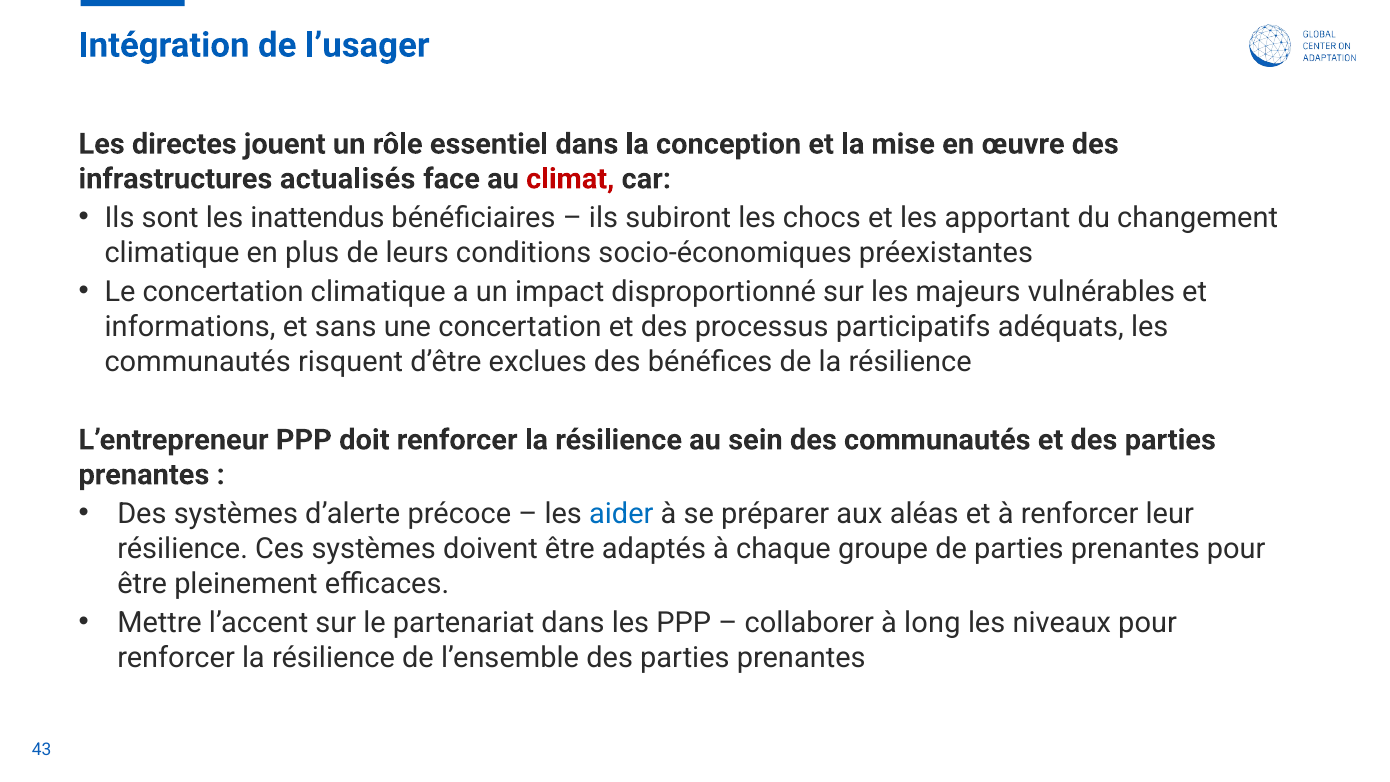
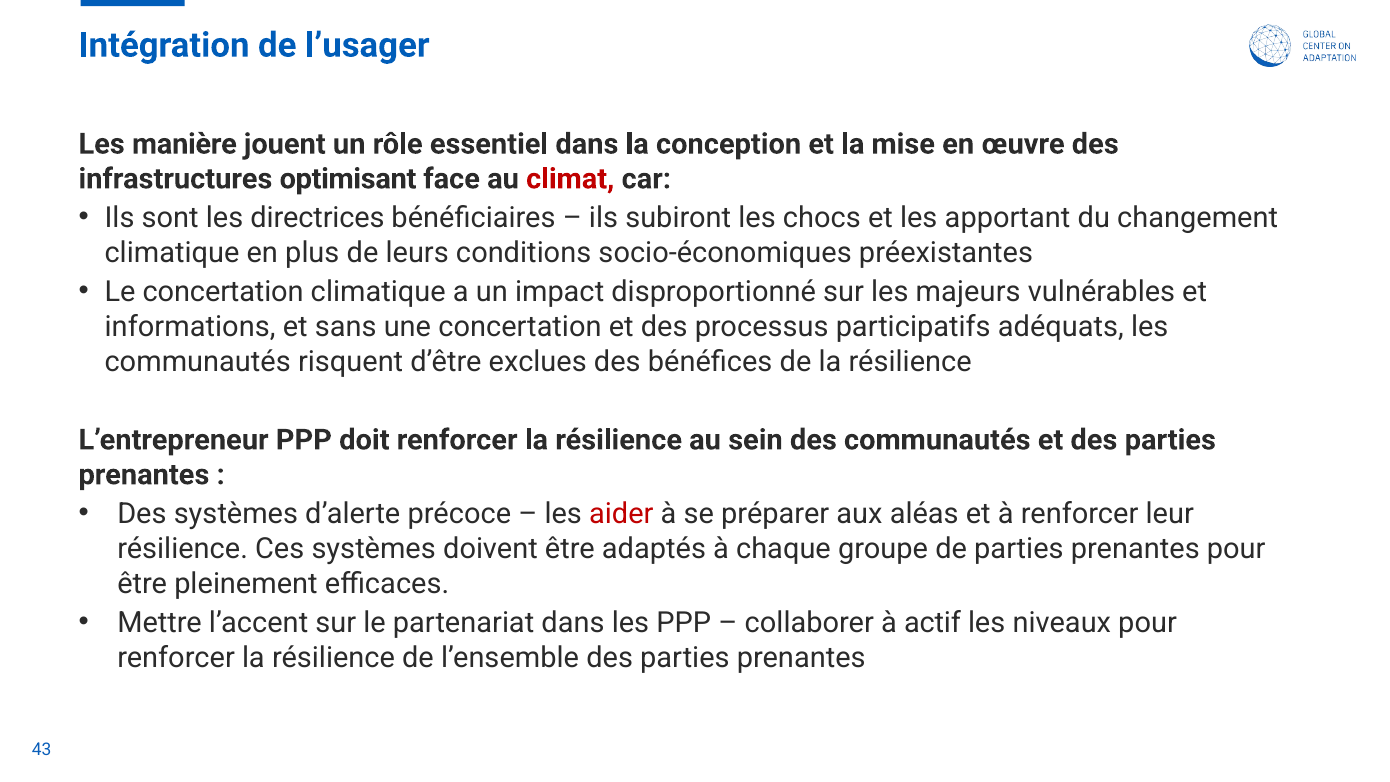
directes: directes -> manière
actualisés: actualisés -> optimisant
inattendus: inattendus -> directrices
aider colour: blue -> red
long: long -> actif
